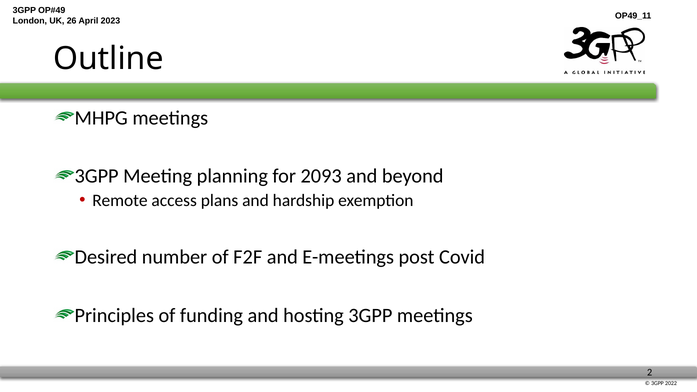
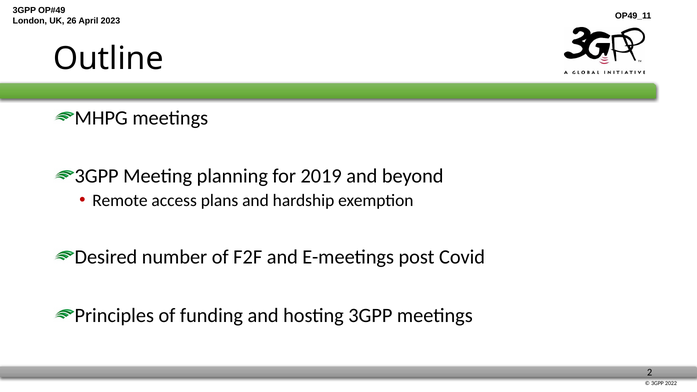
2093: 2093 -> 2019
